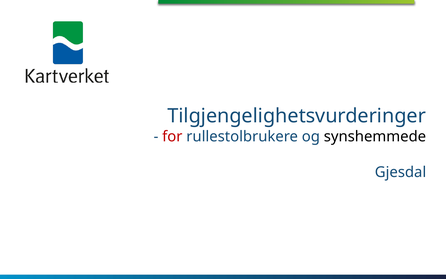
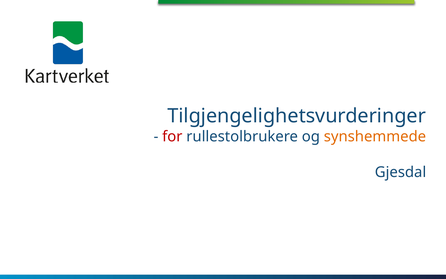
synshemmede colour: black -> orange
